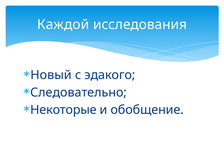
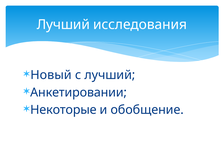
Каждой at (63, 25): Каждой -> Лучший
с эдакого: эдакого -> лучший
Следовательно: Следовательно -> Анкетировании
